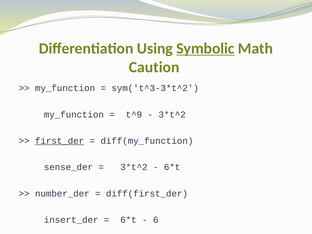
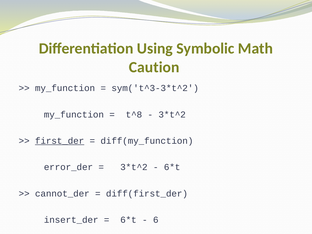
Symbolic underline: present -> none
t^9: t^9 -> t^8
sense_der: sense_der -> error_der
number_der: number_der -> cannot_der
